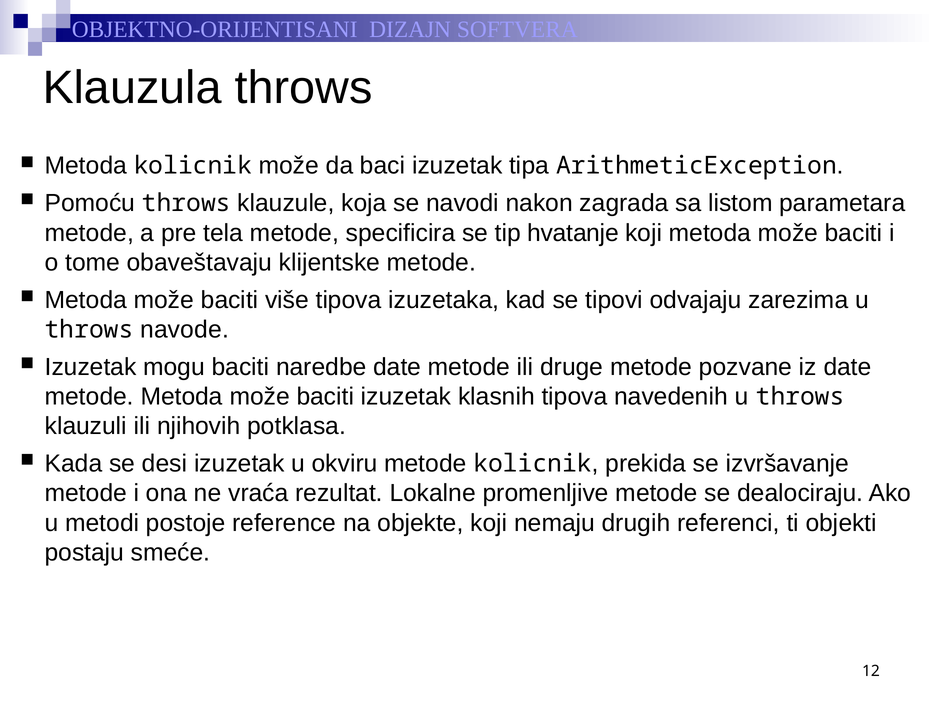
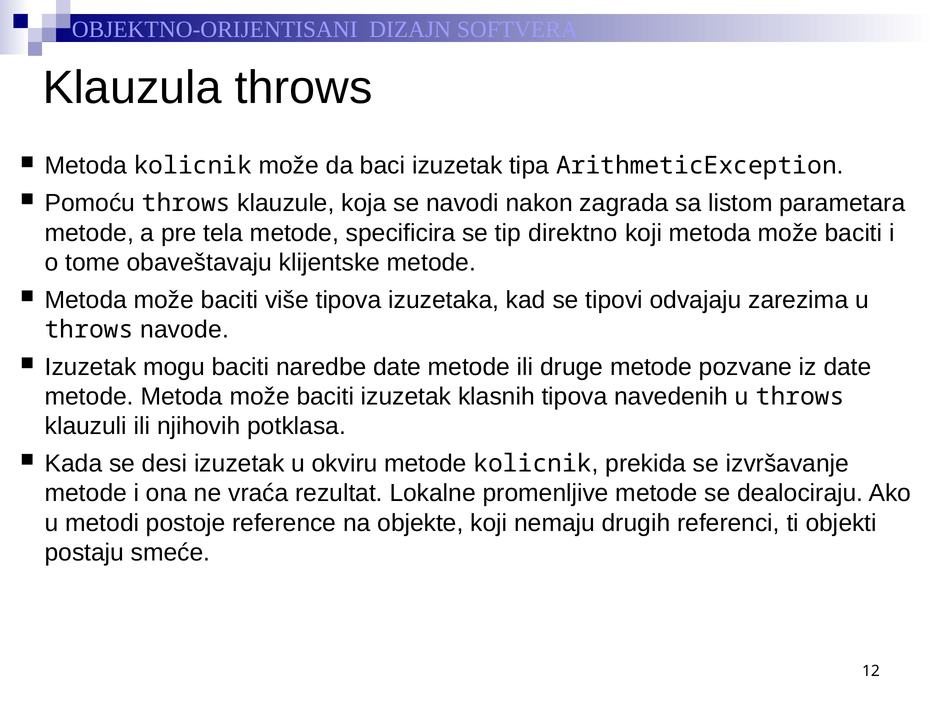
hvatanje: hvatanje -> direktno
